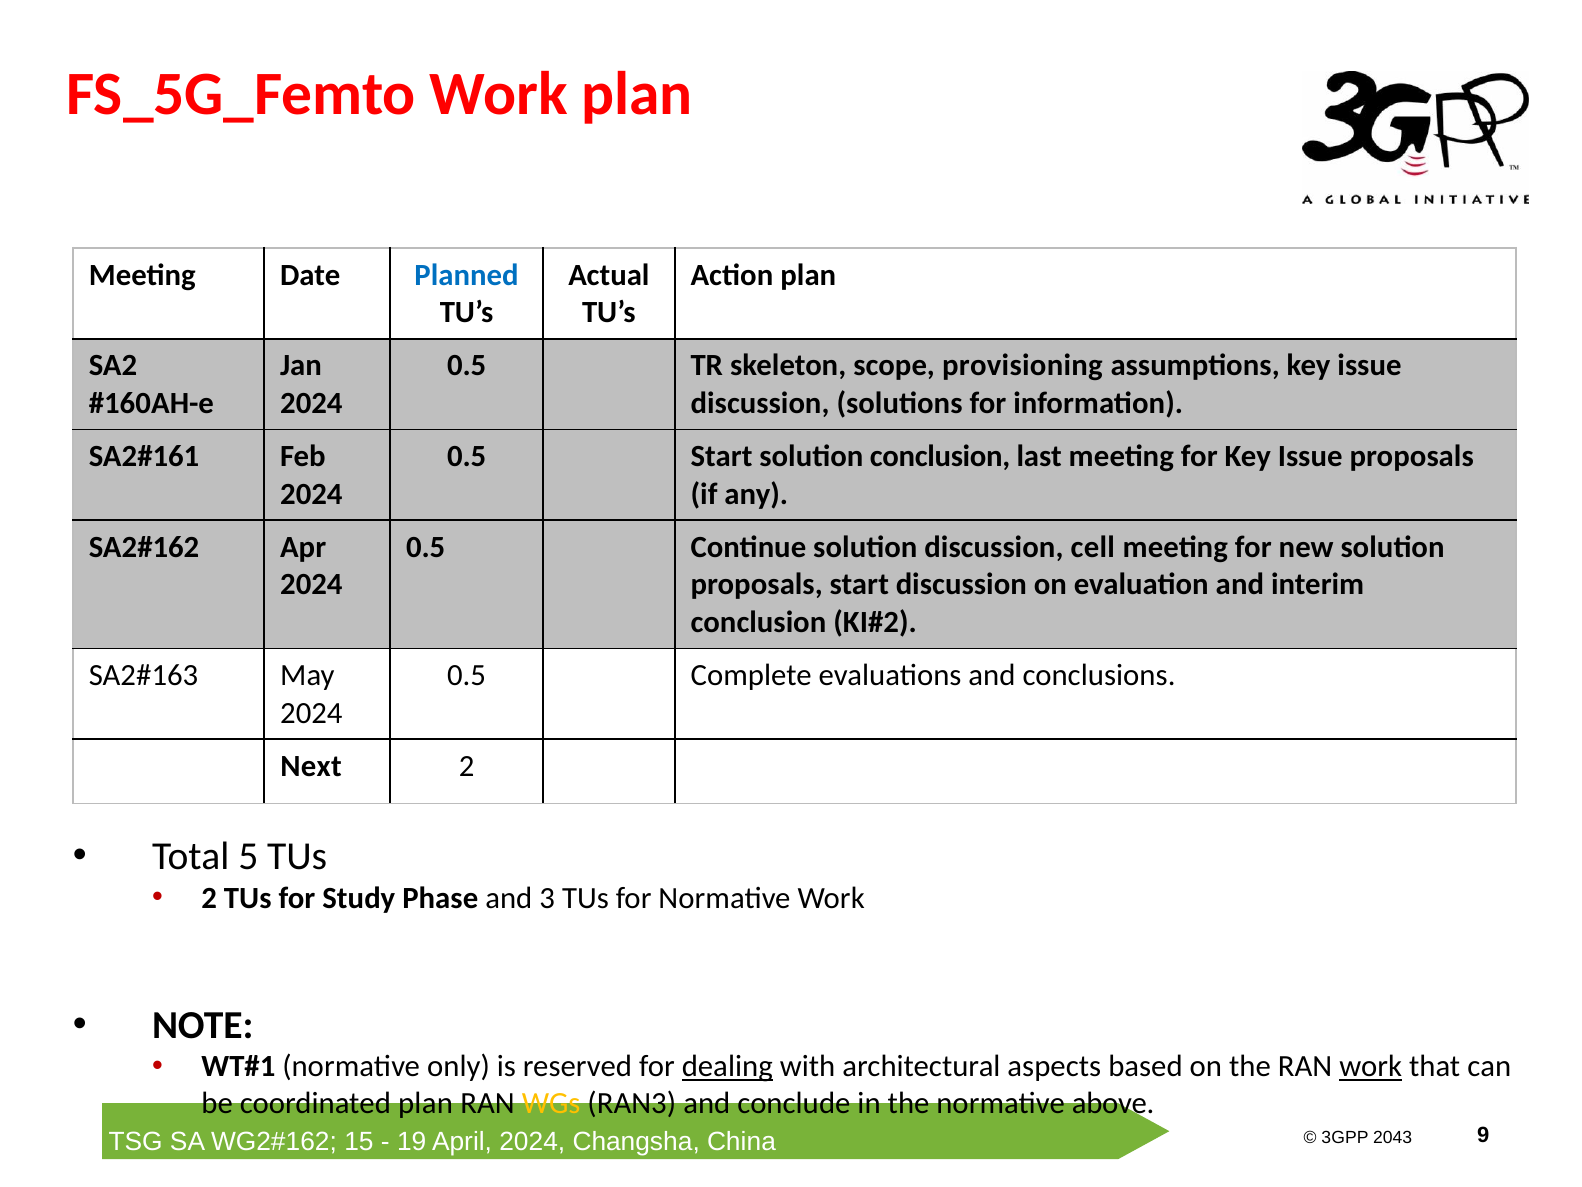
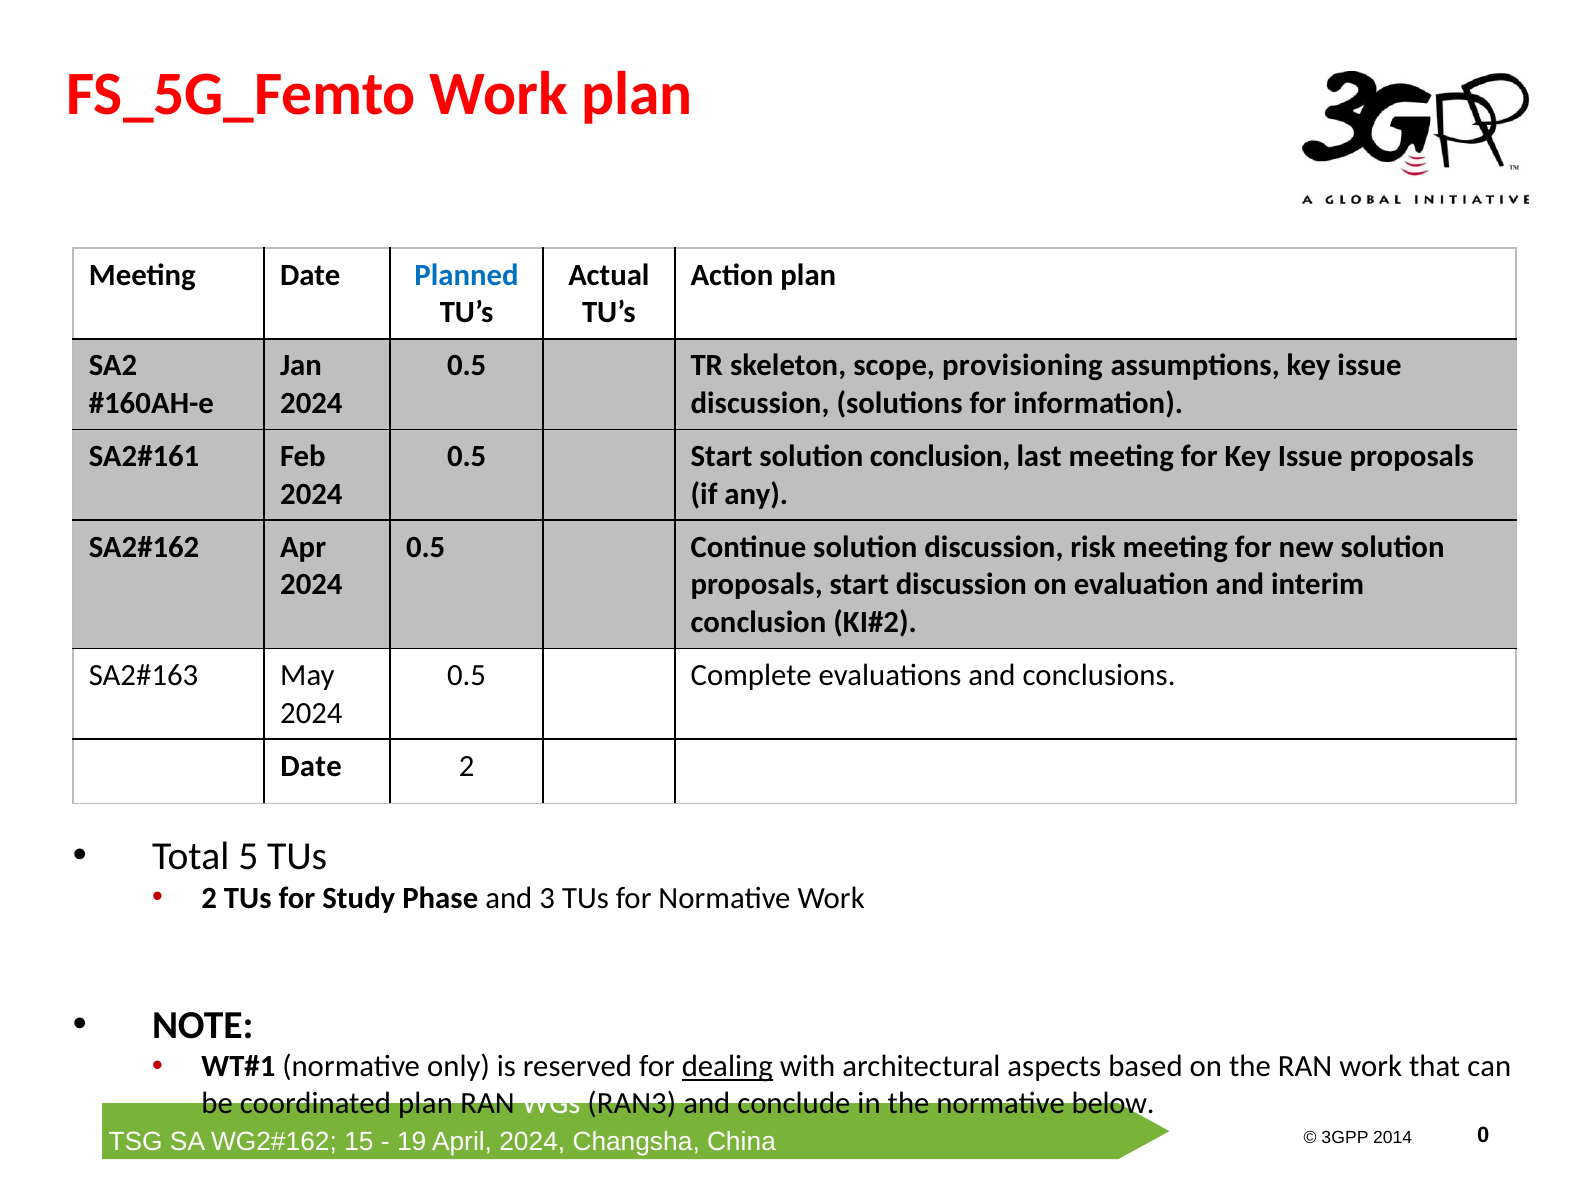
cell: cell -> risk
Next at (311, 766): Next -> Date
work at (1371, 1066) underline: present -> none
WGs colour: yellow -> white
above: above -> below
9: 9 -> 0
2043: 2043 -> 2014
